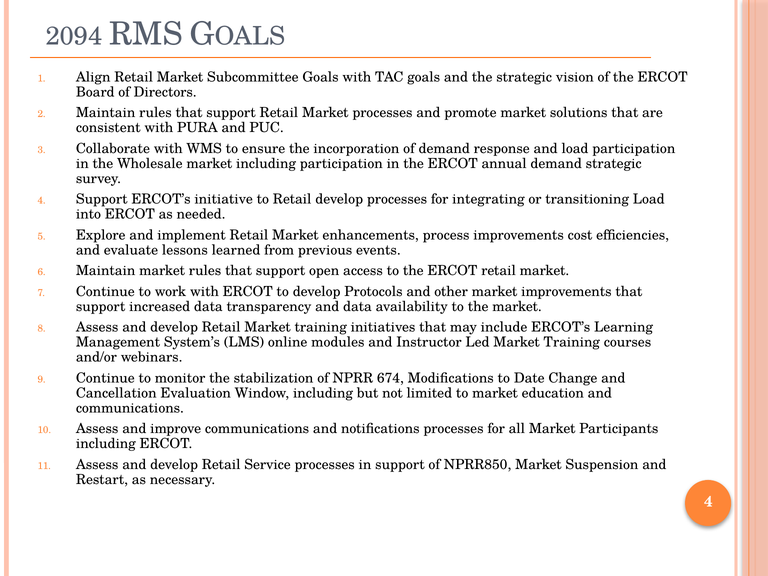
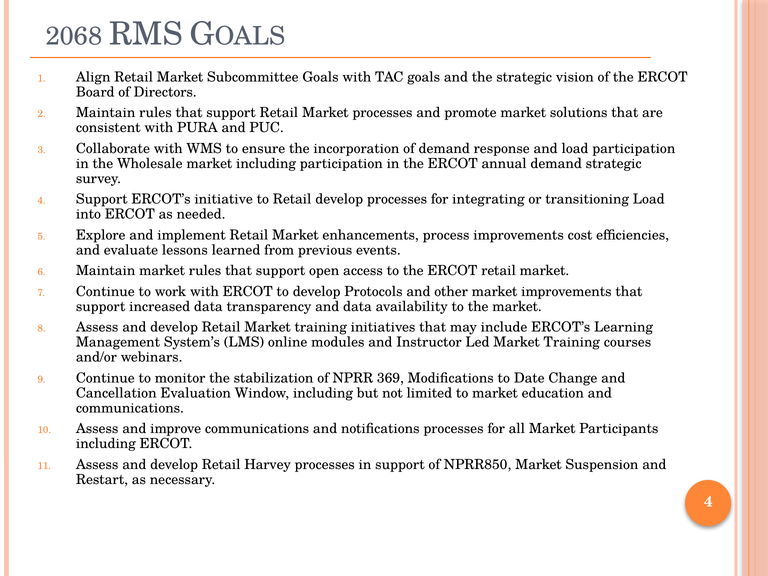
2094: 2094 -> 2068
674: 674 -> 369
Service: Service -> Harvey
